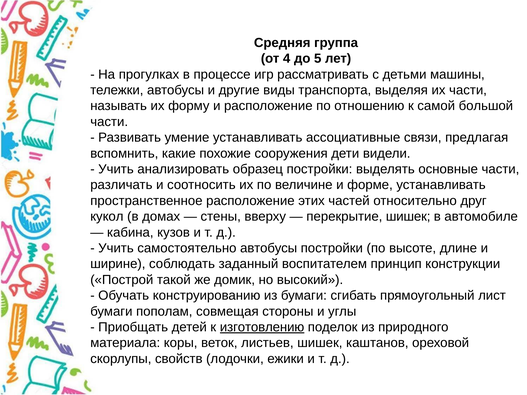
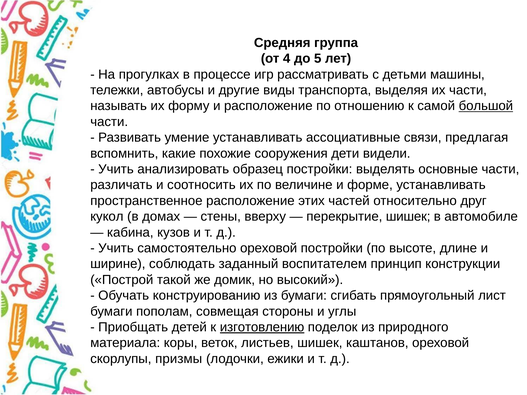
большой underline: none -> present
самостоятельно автобусы: автобусы -> ореховой
свойств: свойств -> призмы
